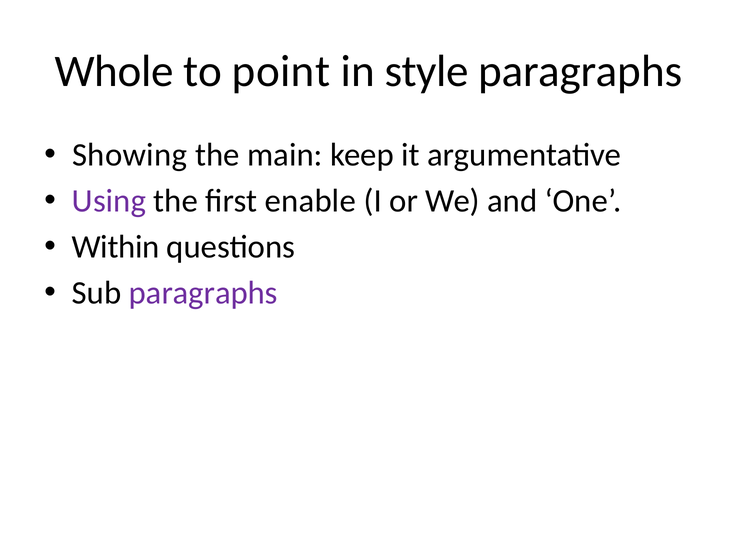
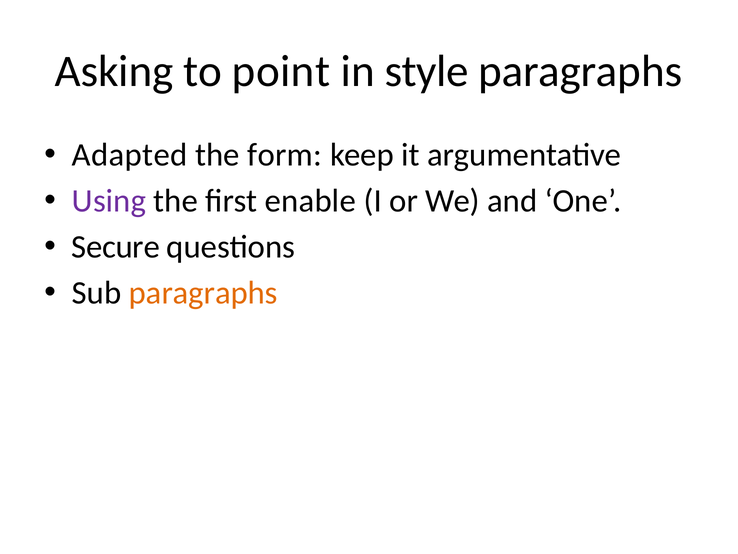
Whole: Whole -> Asking
Showing: Showing -> Adapted
main: main -> form
Within: Within -> Secure
paragraphs at (203, 293) colour: purple -> orange
